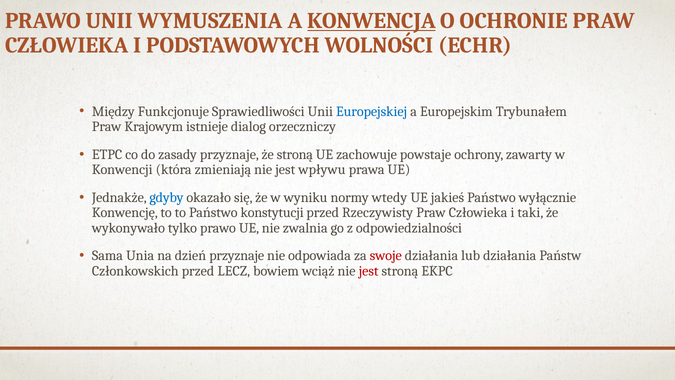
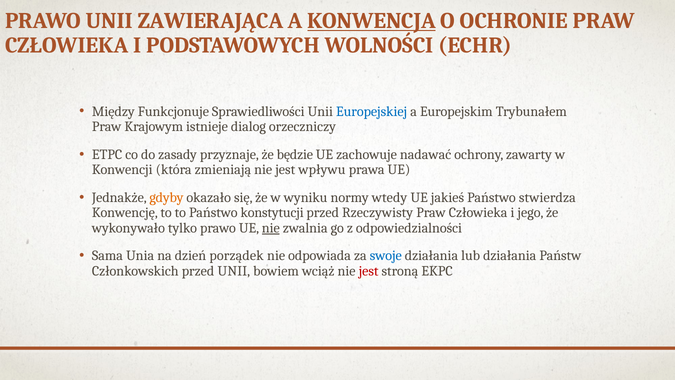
WYMUSZENIA: WYMUSZENIA -> ZAWIERAJĄCA
że stroną: stroną -> będzie
powstaje: powstaje -> nadawać
gdyby colour: blue -> orange
wyłącznie: wyłącznie -> stwierdza
taki: taki -> jego
nie at (271, 228) underline: none -> present
dzień przyznaje: przyznaje -> porządek
swoje colour: red -> blue
przed LECZ: LECZ -> UNII
